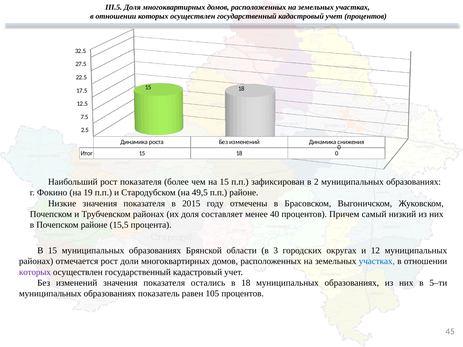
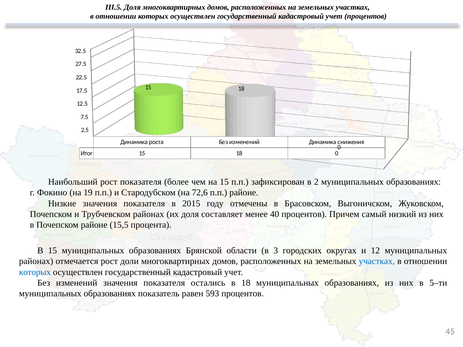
49,5: 49,5 -> 72,6
которых at (35, 272) colour: purple -> blue
105: 105 -> 593
